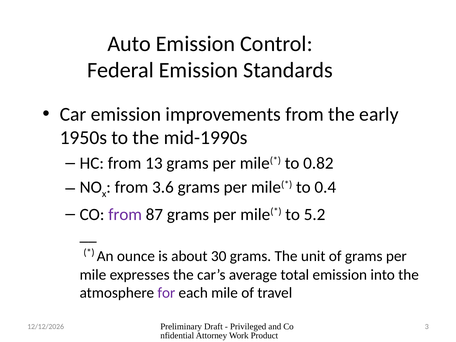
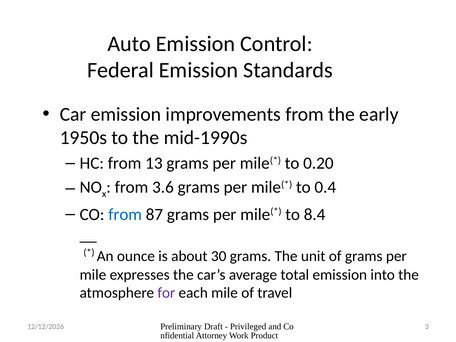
0.82: 0.82 -> 0.20
from at (125, 214) colour: purple -> blue
5.2: 5.2 -> 8.4
